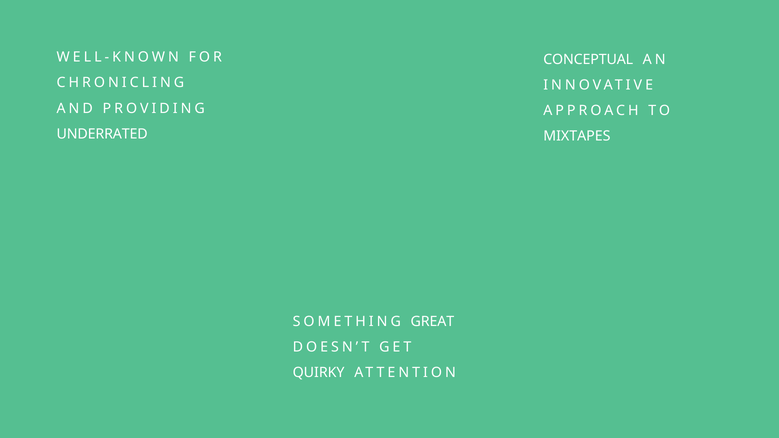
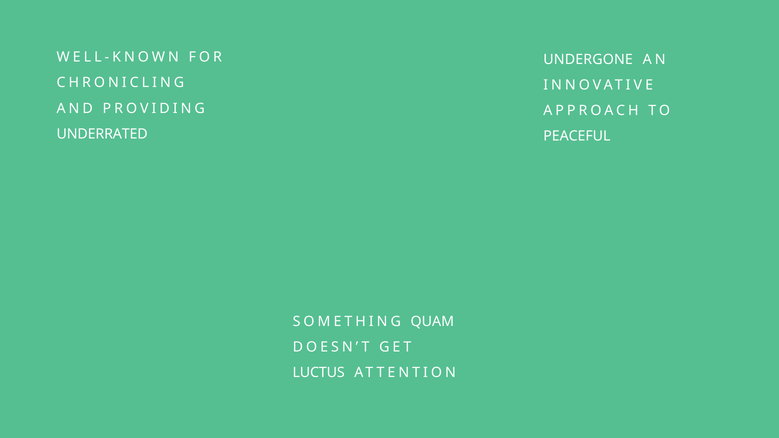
CONCEPTUAL: CONCEPTUAL -> UNDERGONE
MIXTAPES: MIXTAPES -> PEACEFUL
GREAT: GREAT -> QUAM
QUIRKY: QUIRKY -> LUCTUS
